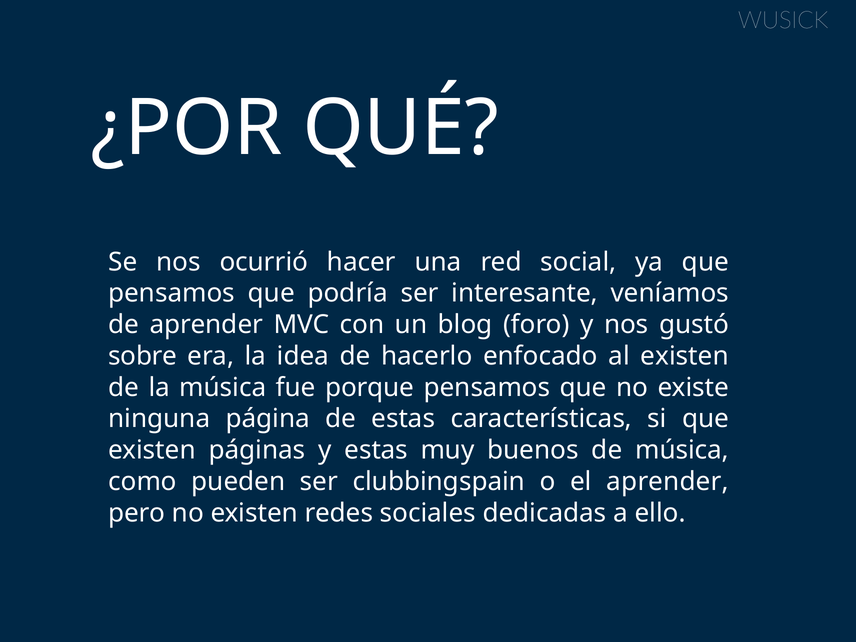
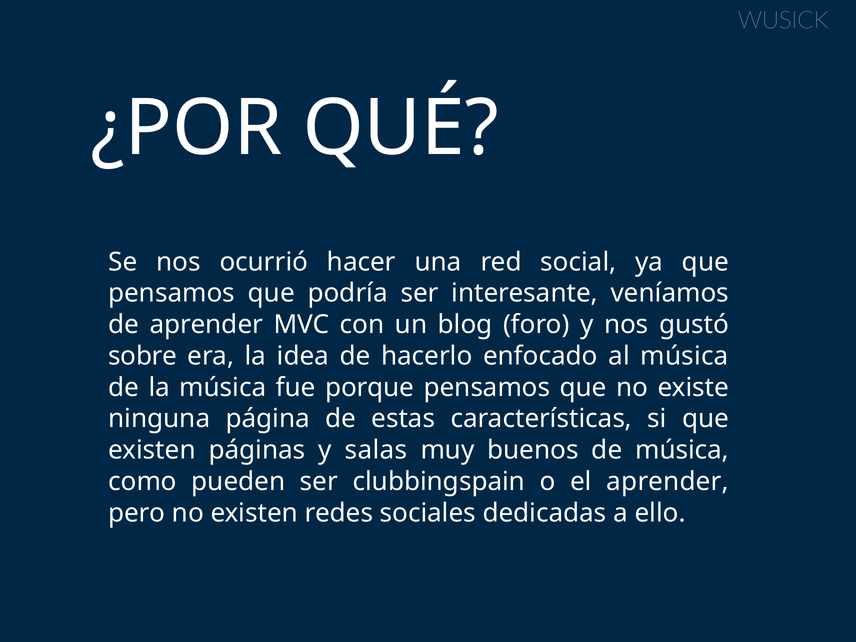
al existen: existen -> música
y estas: estas -> salas
